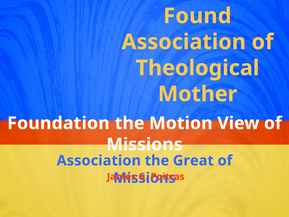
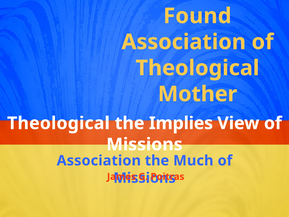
Foundation at (58, 123): Foundation -> Theological
Motion: Motion -> Implies
Great: Great -> Much
